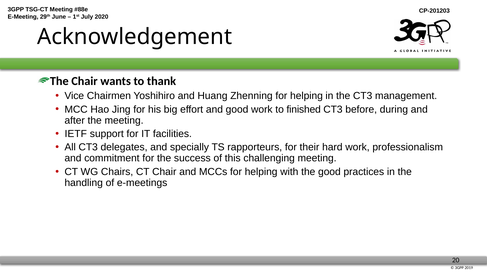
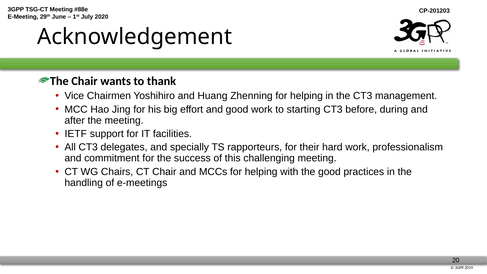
finished: finished -> starting
